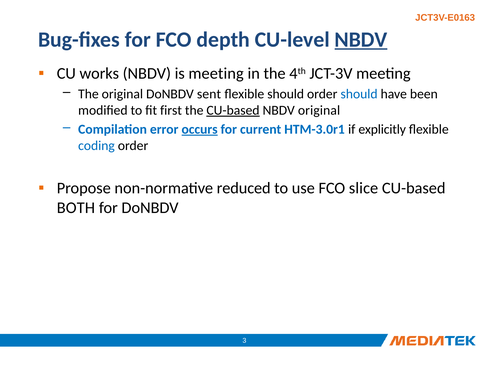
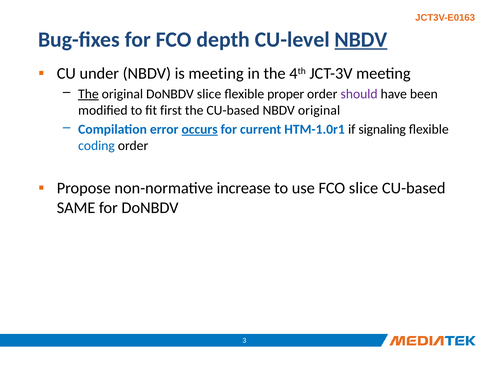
works: works -> under
The at (88, 94) underline: none -> present
DoNBDV sent: sent -> slice
flexible should: should -> proper
should at (359, 94) colour: blue -> purple
CU-based at (233, 110) underline: present -> none
HTM-3.0r1: HTM-3.0r1 -> HTM-1.0r1
explicitly: explicitly -> signaling
reduced: reduced -> increase
BOTH: BOTH -> SAME
